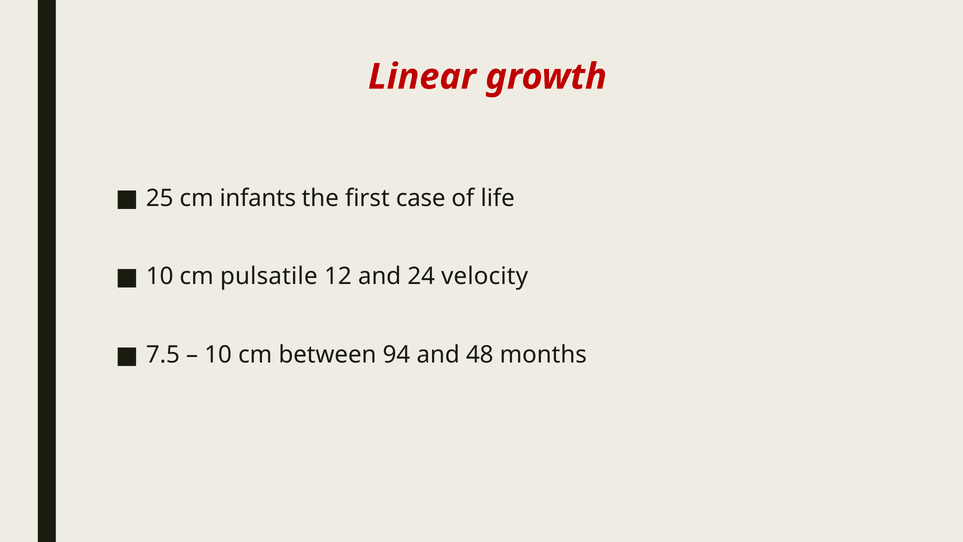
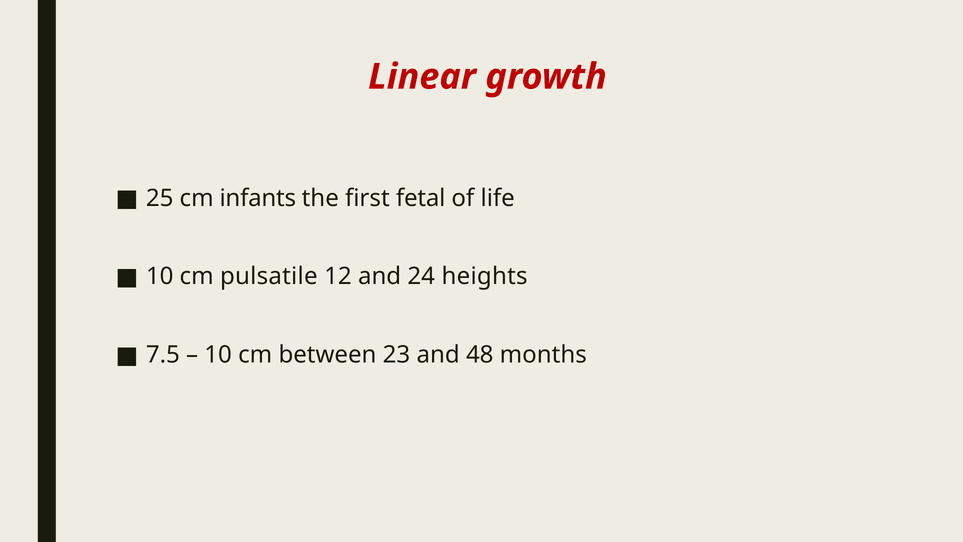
case: case -> fetal
velocity: velocity -> heights
94: 94 -> 23
